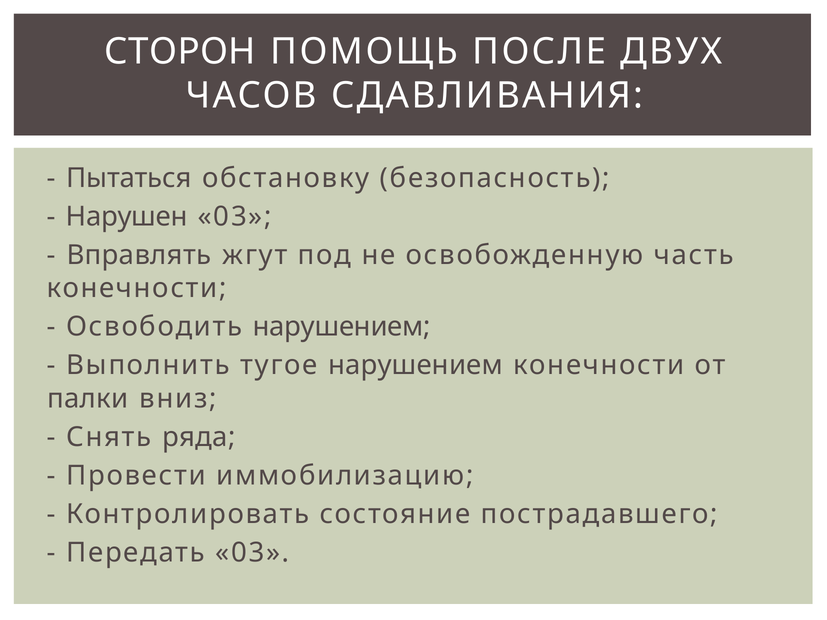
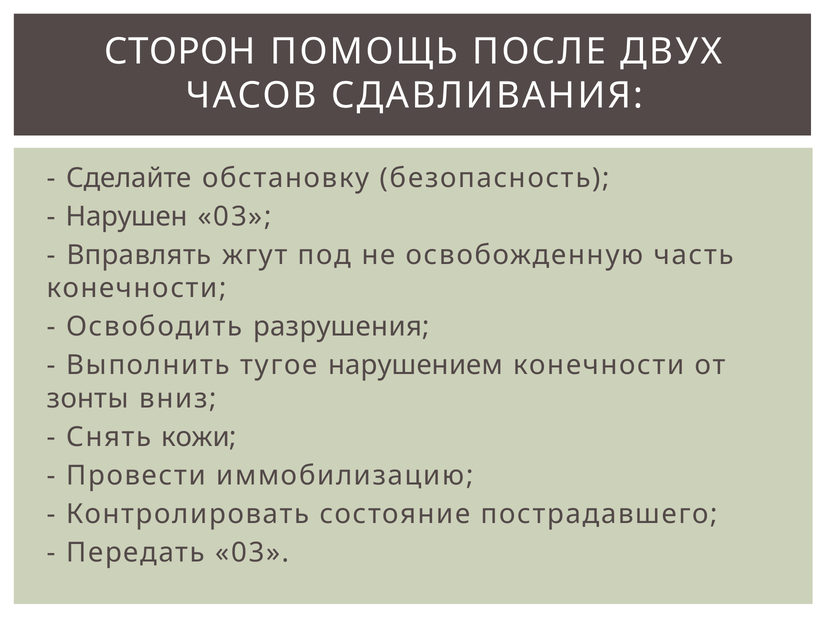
Пытаться: Пытаться -> Сделайте
Освободить нарушением: нарушением -> разрушения
палки: палки -> зонты
ряда: ряда -> кожи
